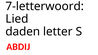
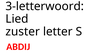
7-letterwoord: 7-letterwoord -> 3-letterwoord
daden: daden -> zuster
